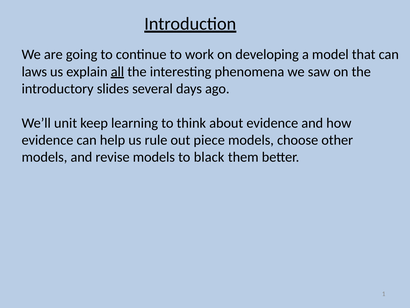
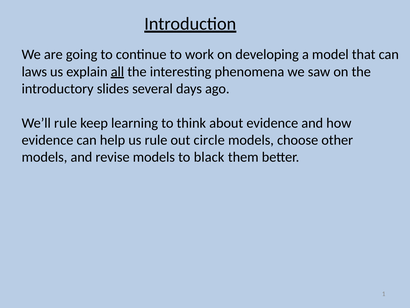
We’ll unit: unit -> rule
piece: piece -> circle
